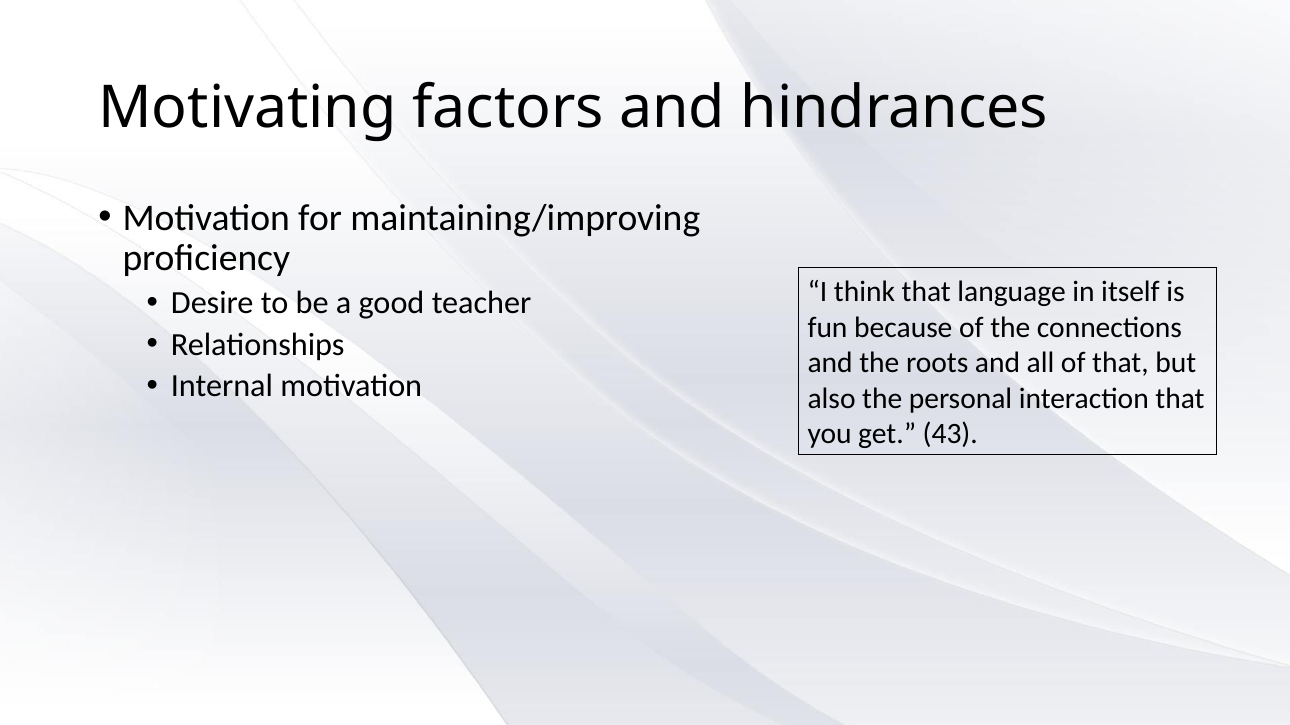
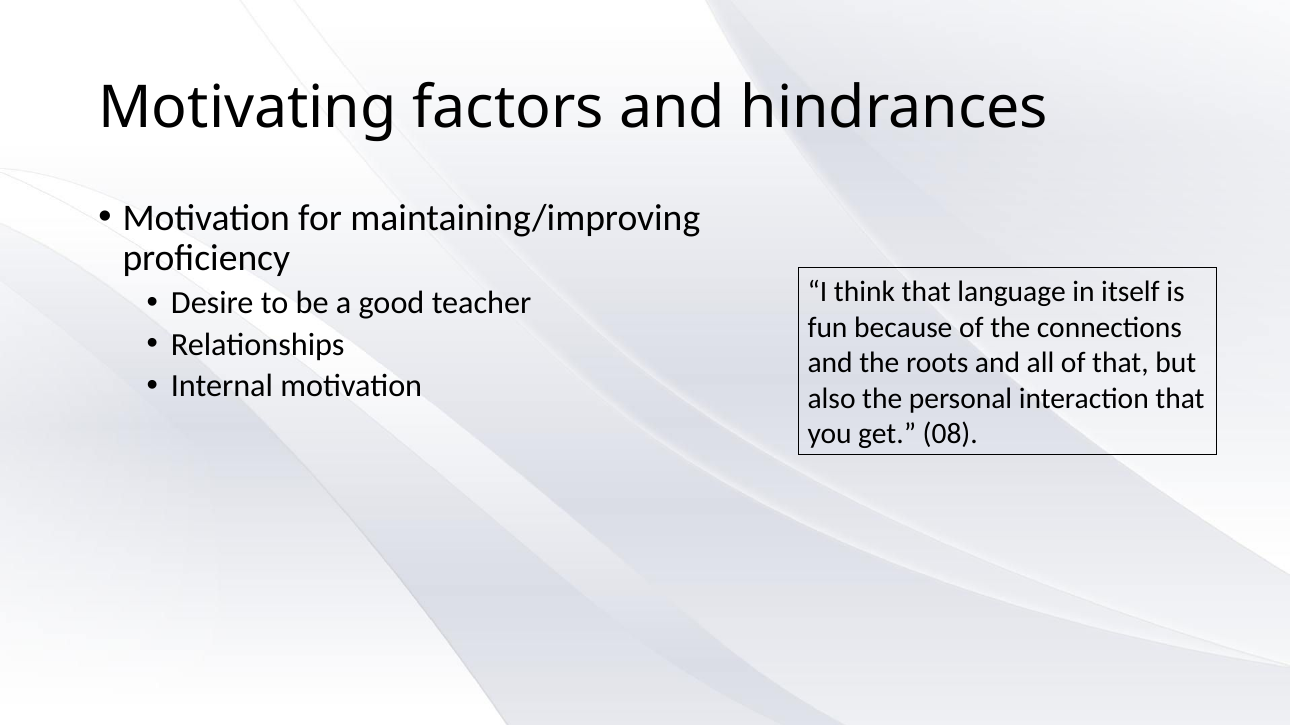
43: 43 -> 08
